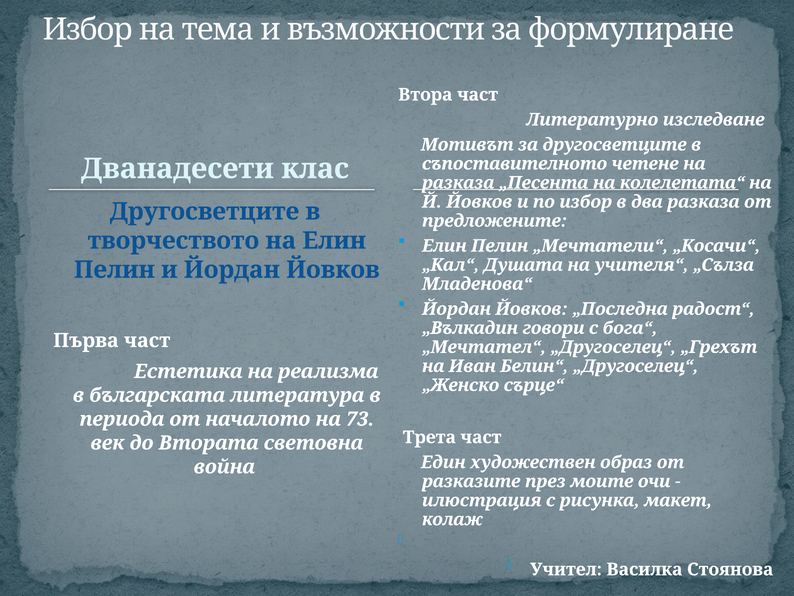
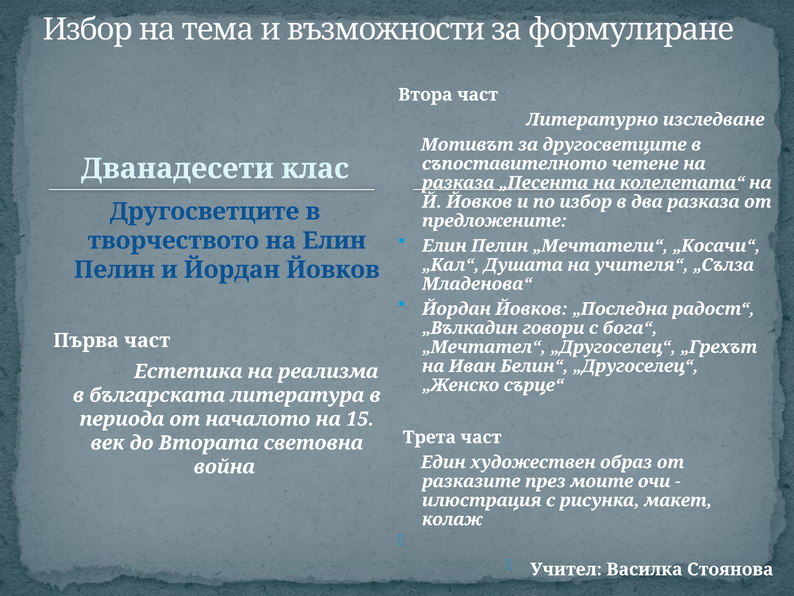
73: 73 -> 15
